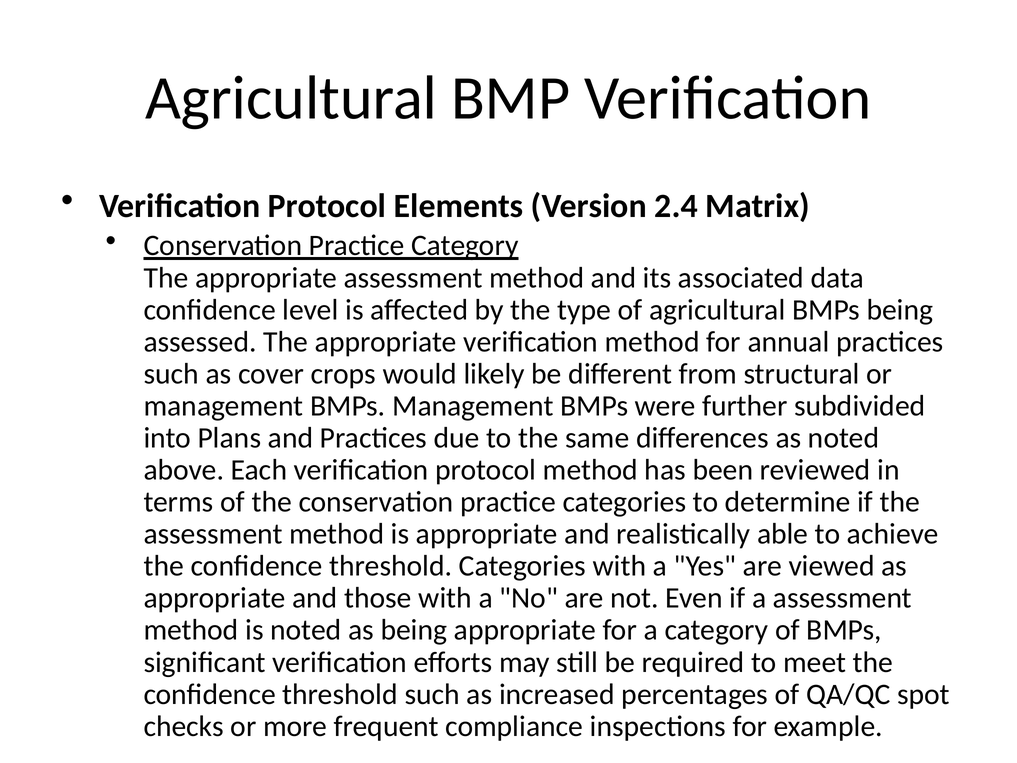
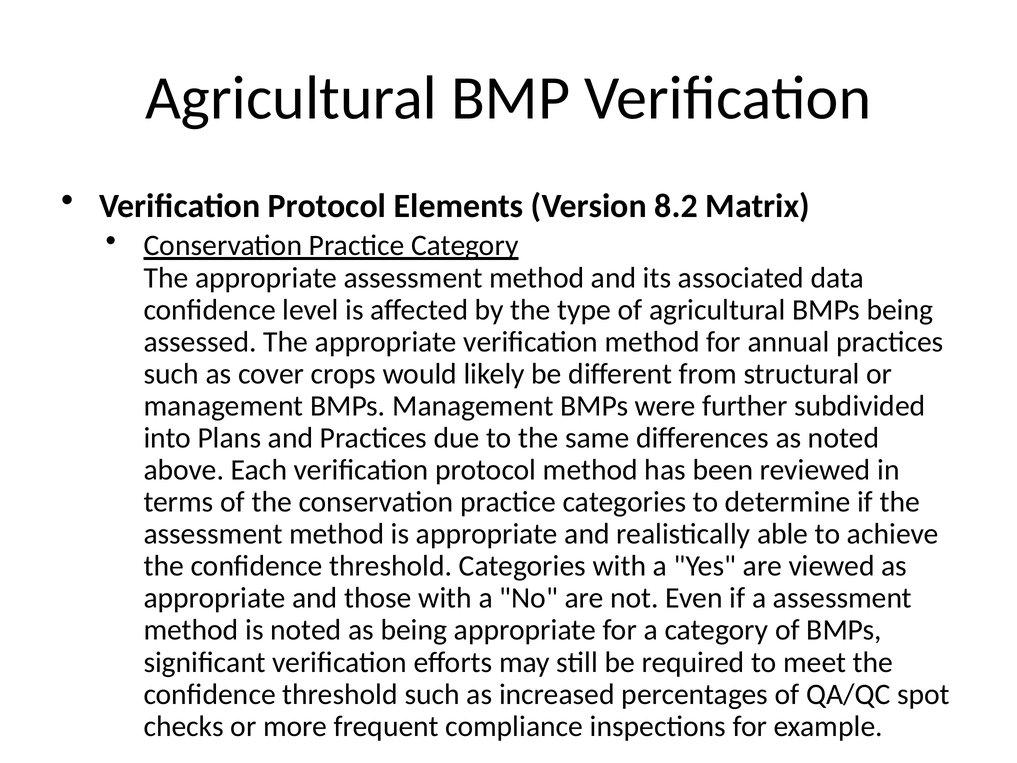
2.4: 2.4 -> 8.2
